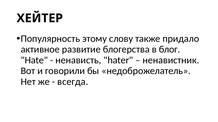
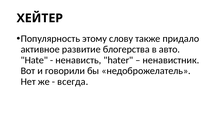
блог: блог -> авто
